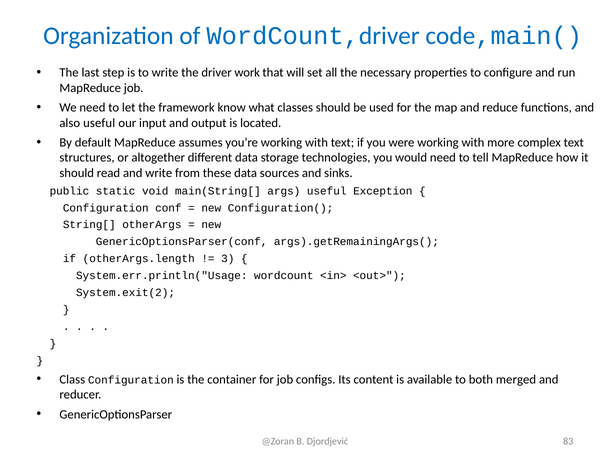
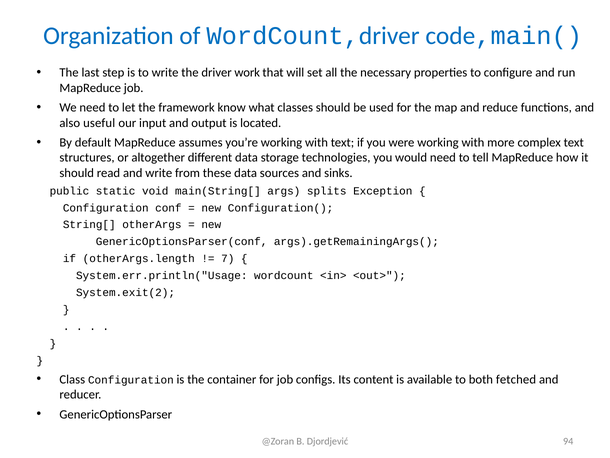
args useful: useful -> splits
3: 3 -> 7
merged: merged -> fetched
83: 83 -> 94
